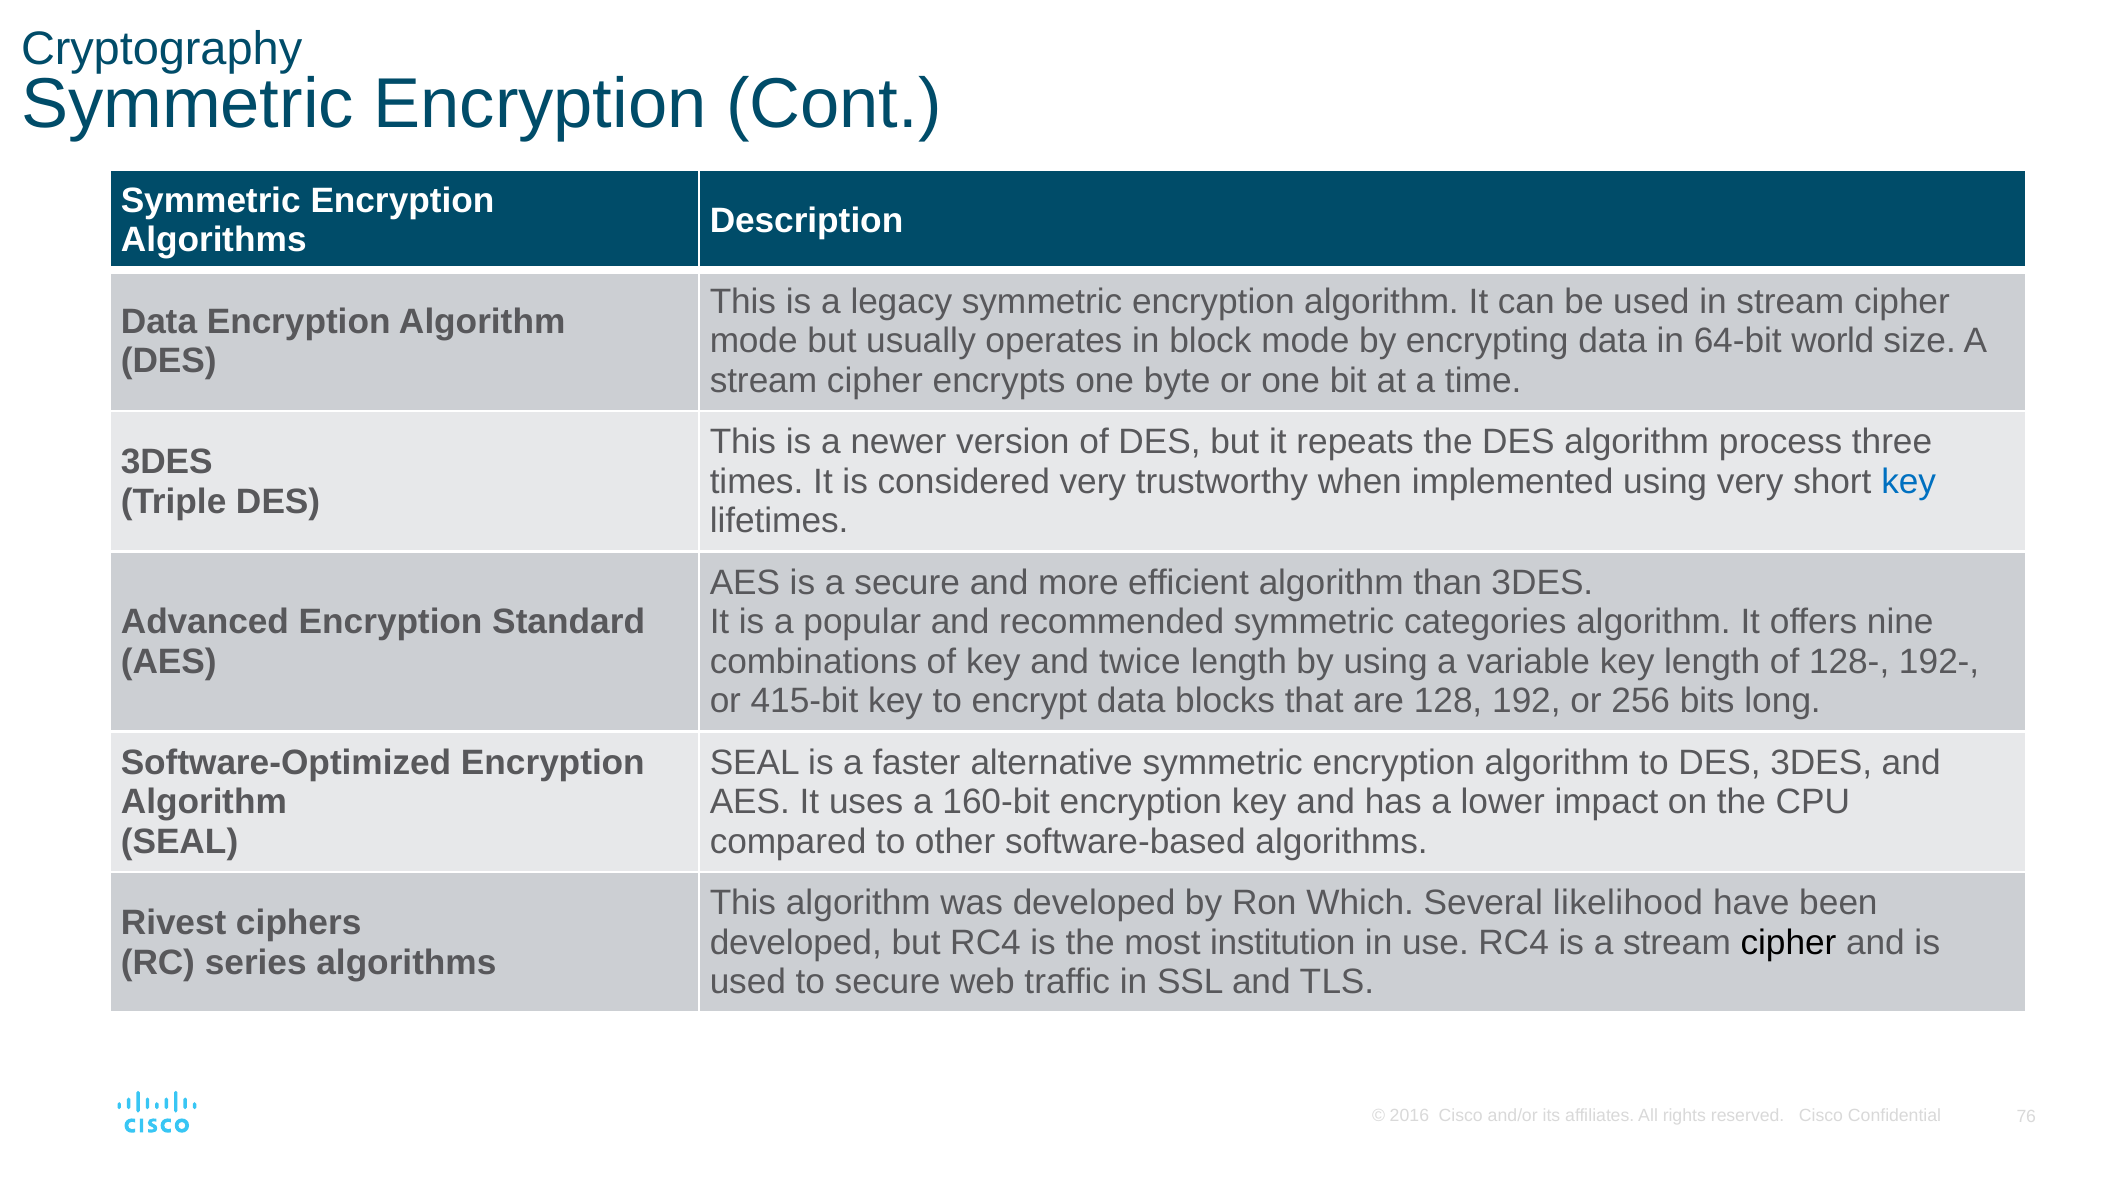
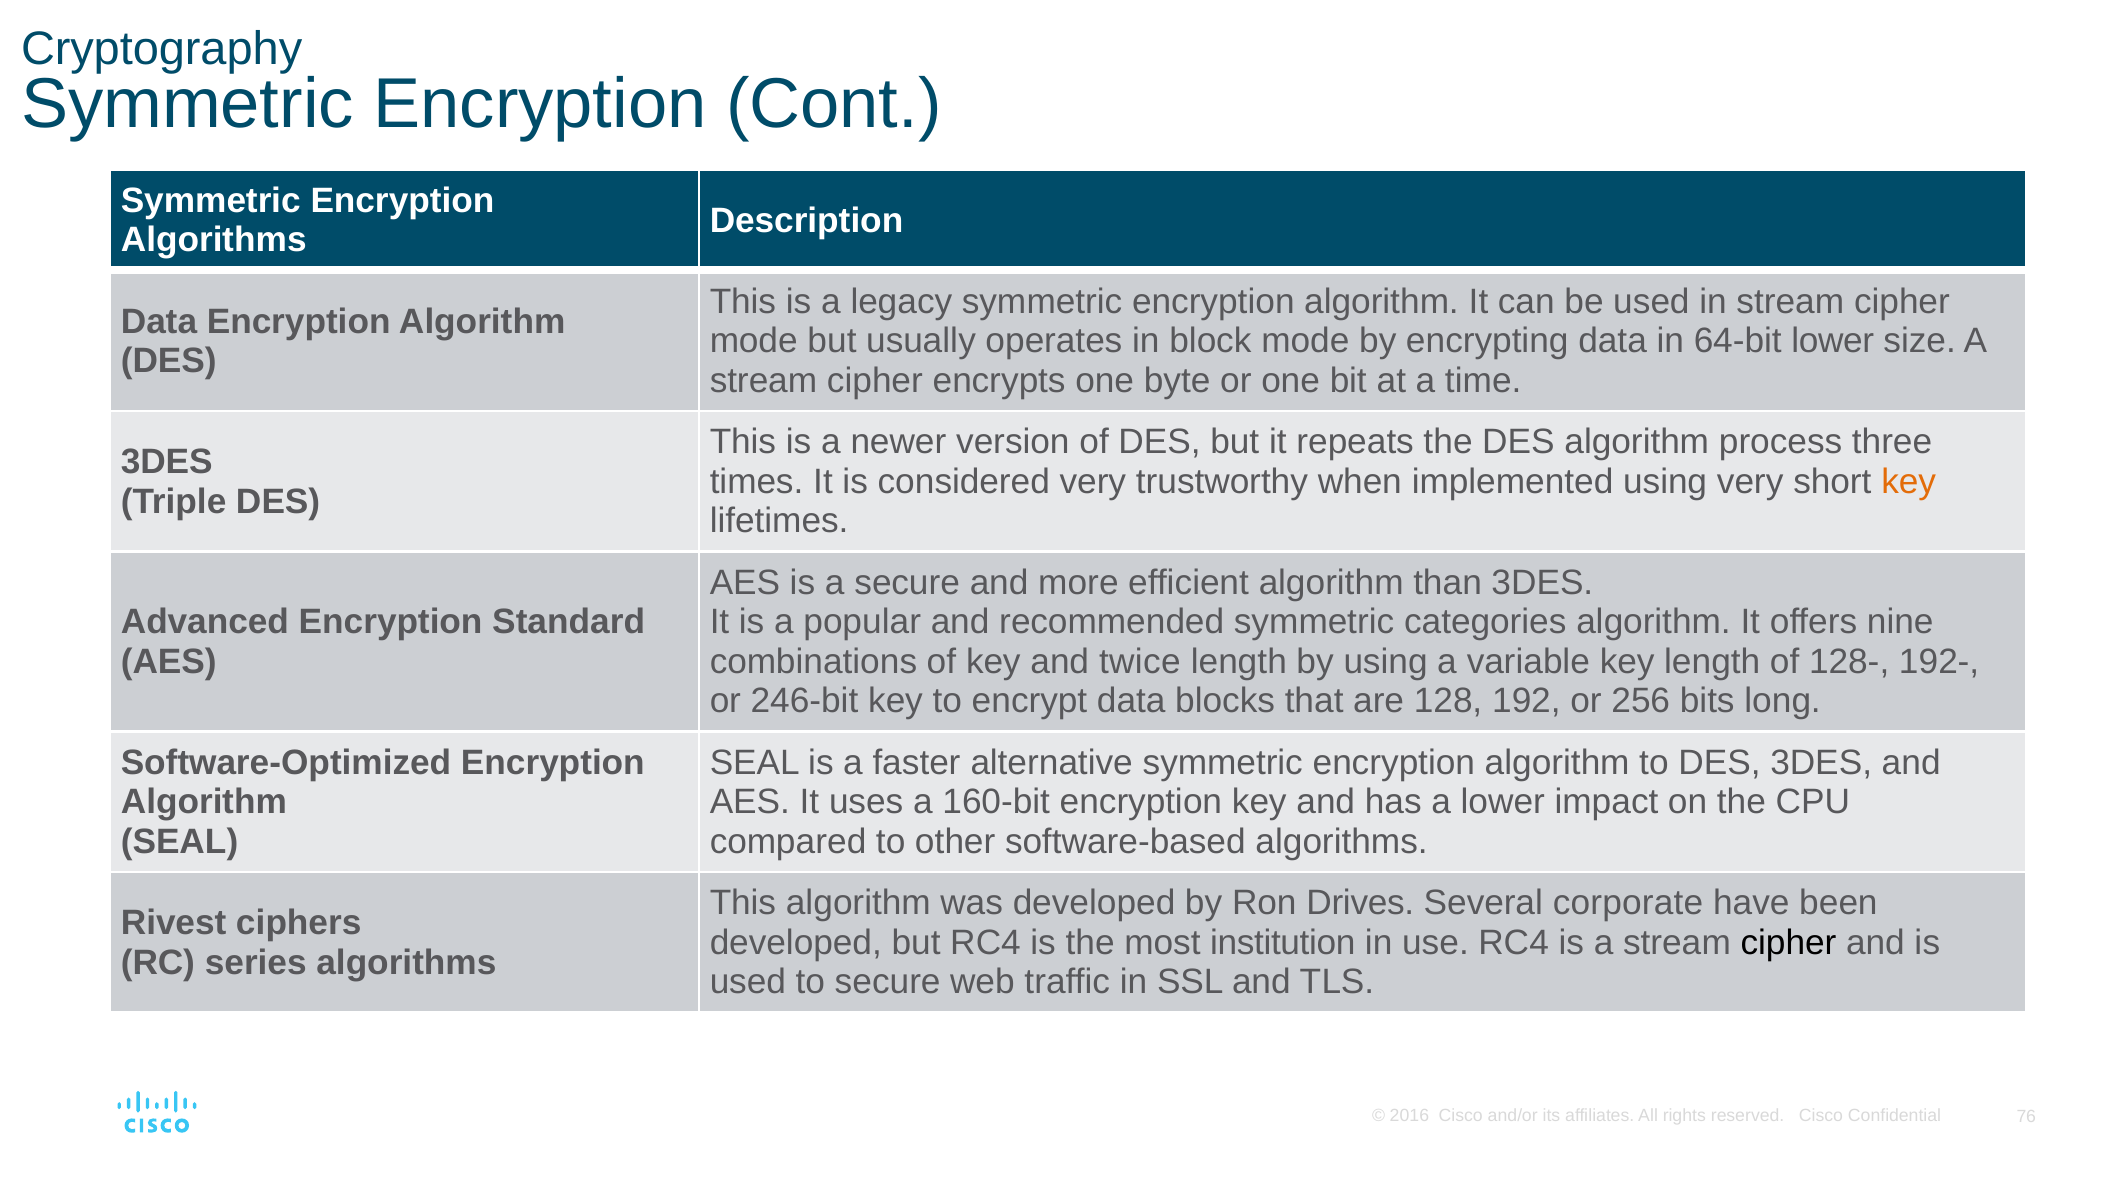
64-bit world: world -> lower
key at (1909, 482) colour: blue -> orange
415-bit: 415-bit -> 246-bit
Which: Which -> Drives
likelihood: likelihood -> corporate
